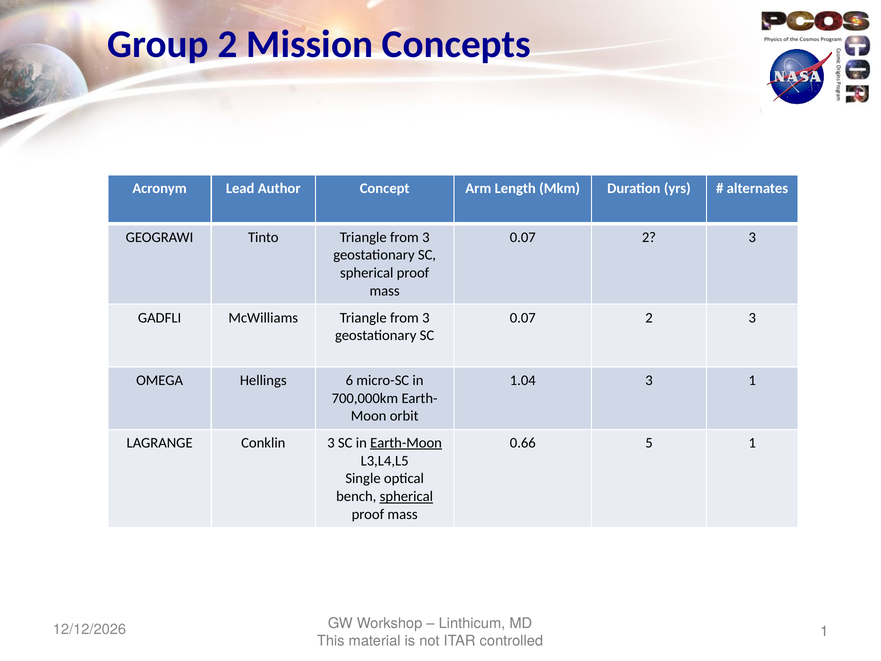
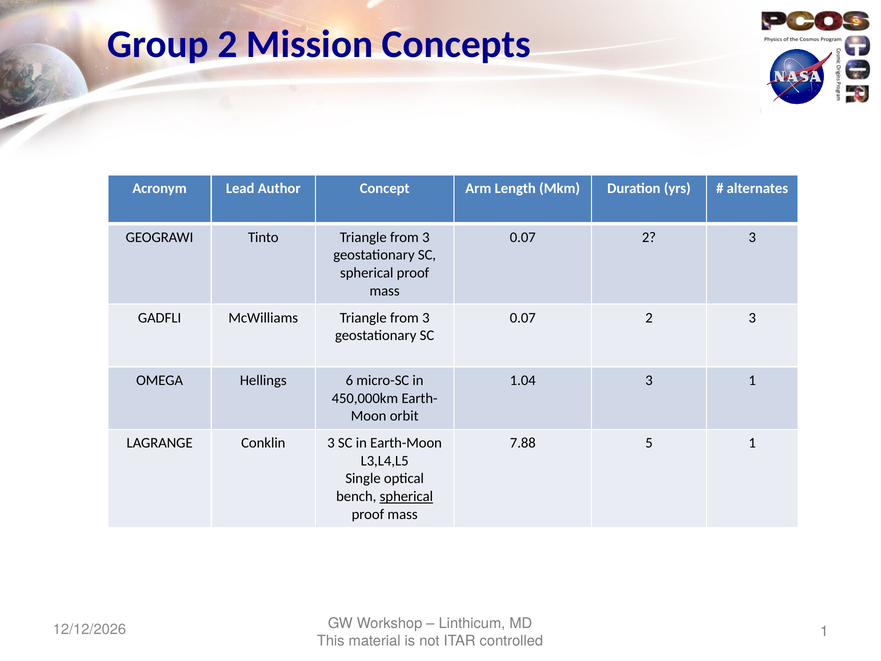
700,000km: 700,000km -> 450,000km
Earth-Moon underline: present -> none
0.66: 0.66 -> 7.88
